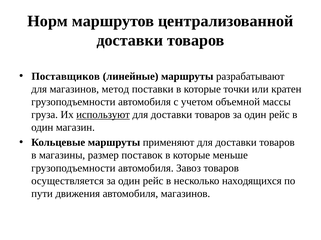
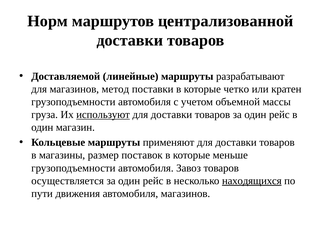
Поставщиков: Поставщиков -> Доставляемой
точки: точки -> четко
находящихся underline: none -> present
